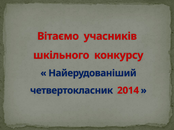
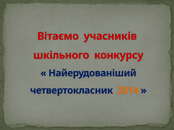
2014 colour: red -> orange
